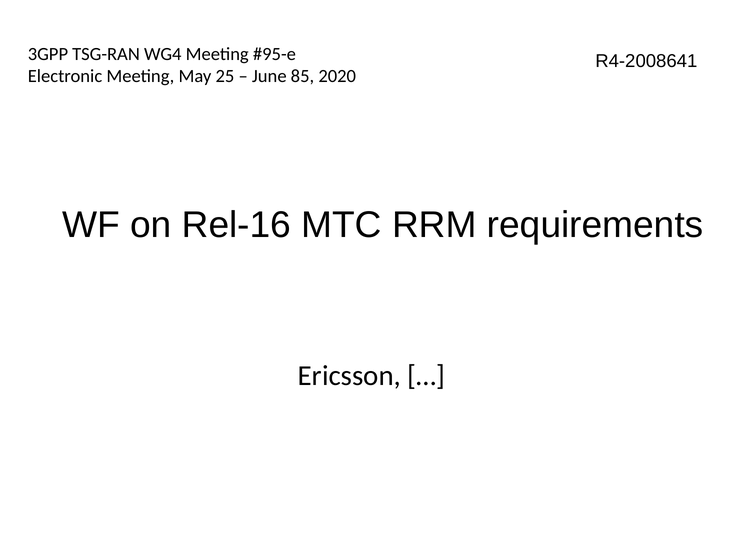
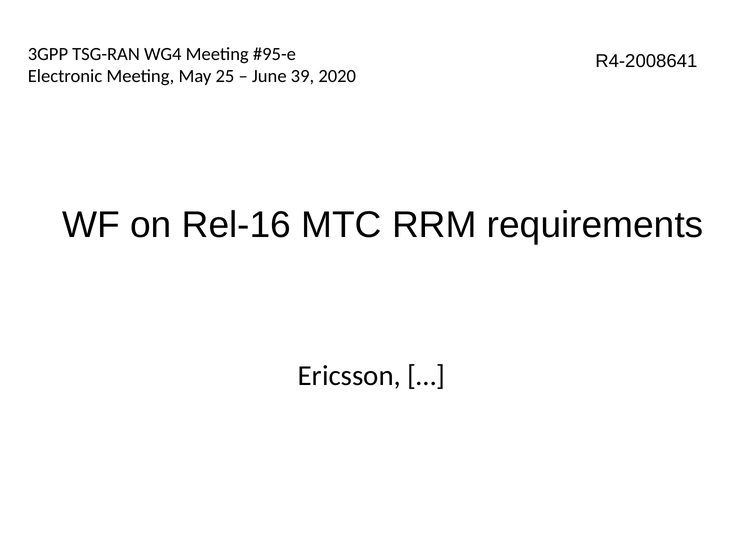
85: 85 -> 39
